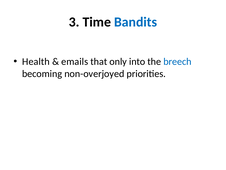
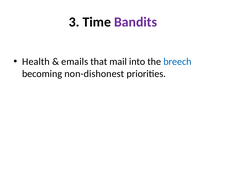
Bandits colour: blue -> purple
only: only -> mail
non-overjoyed: non-overjoyed -> non-dishonest
